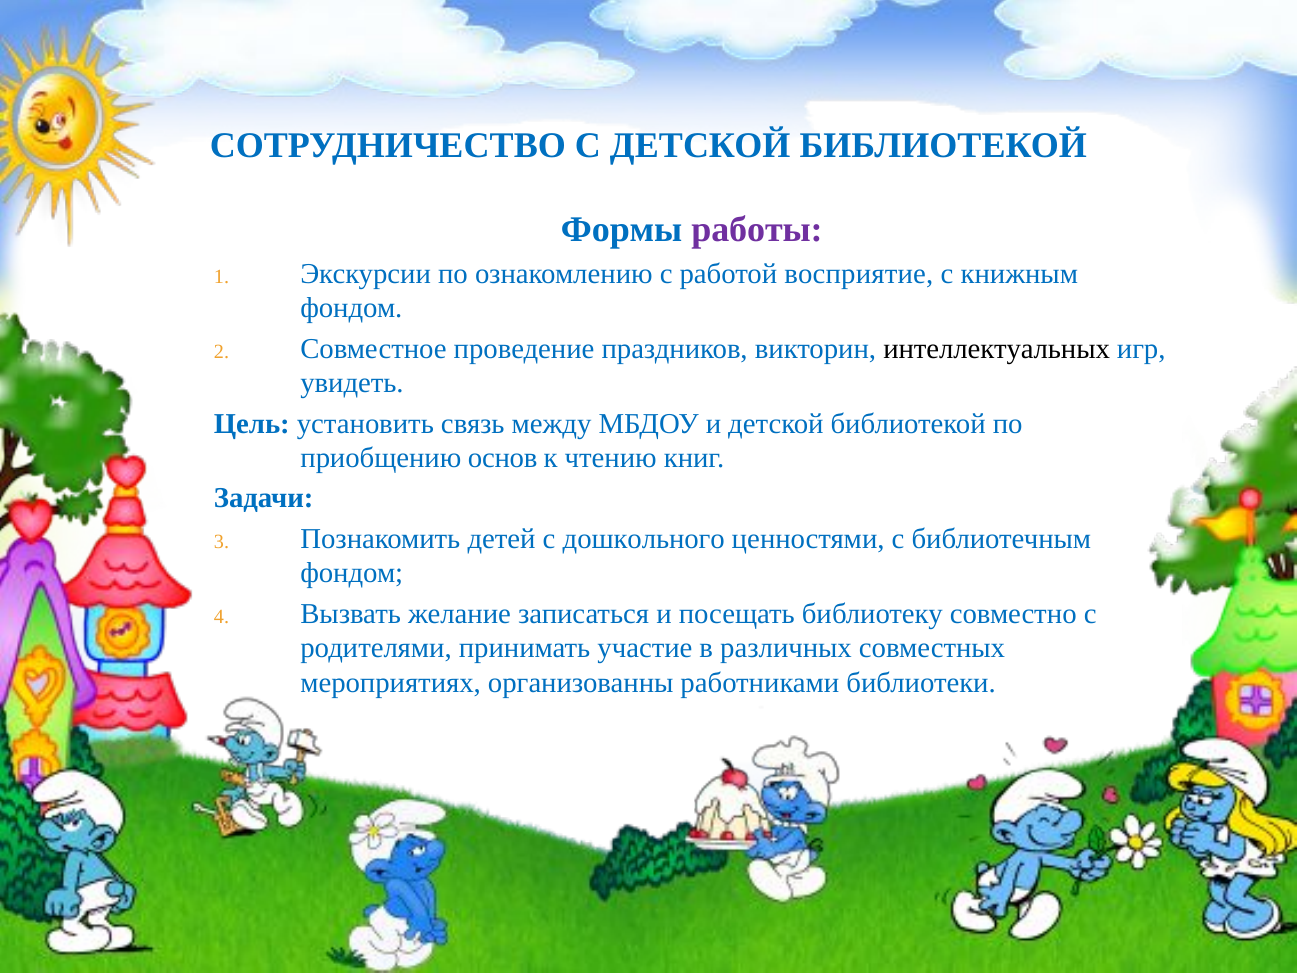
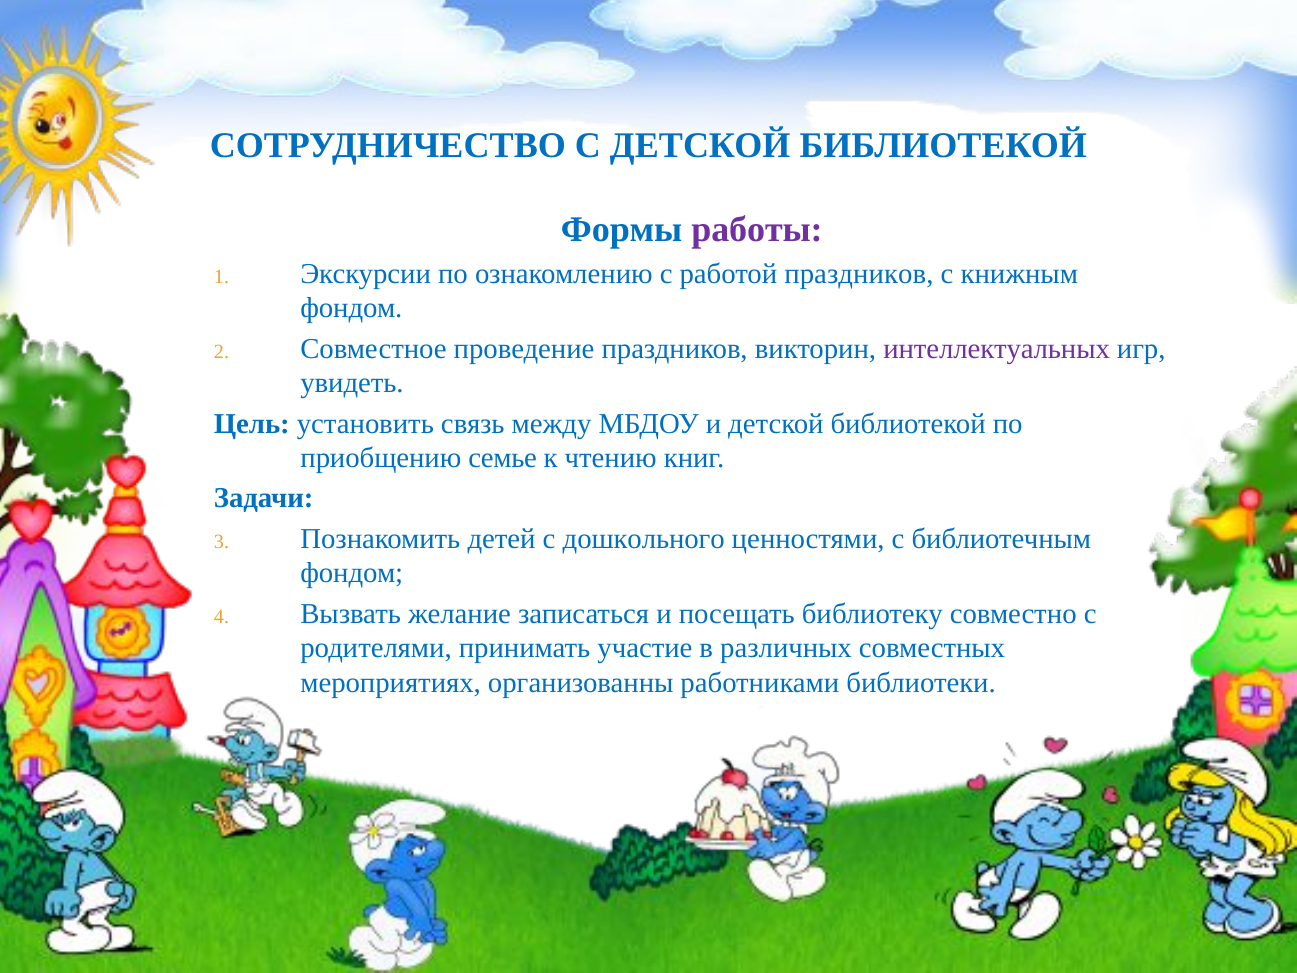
работой восприятие: восприятие -> праздников
интеллектуальных colour: black -> purple
основ: основ -> семье
